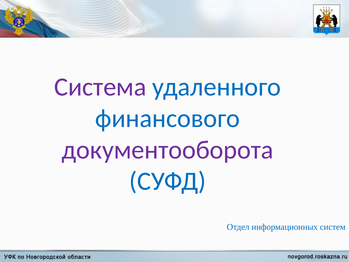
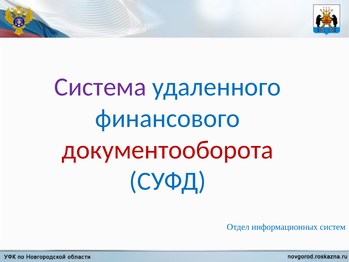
документооборота colour: purple -> red
